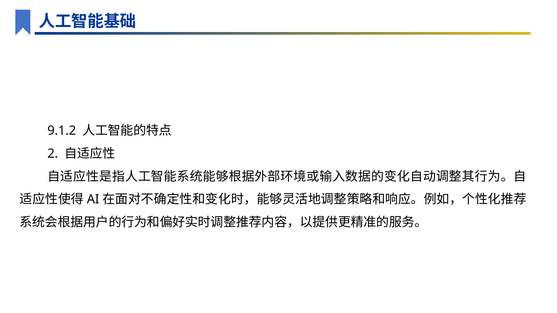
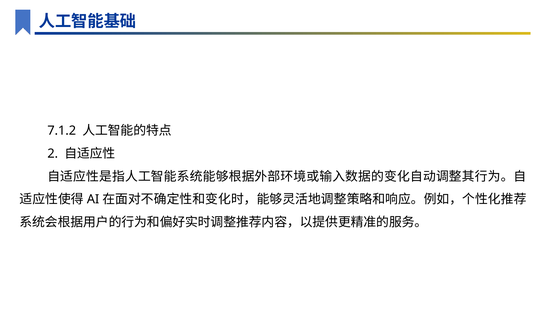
9.1.2: 9.1.2 -> 7.1.2
